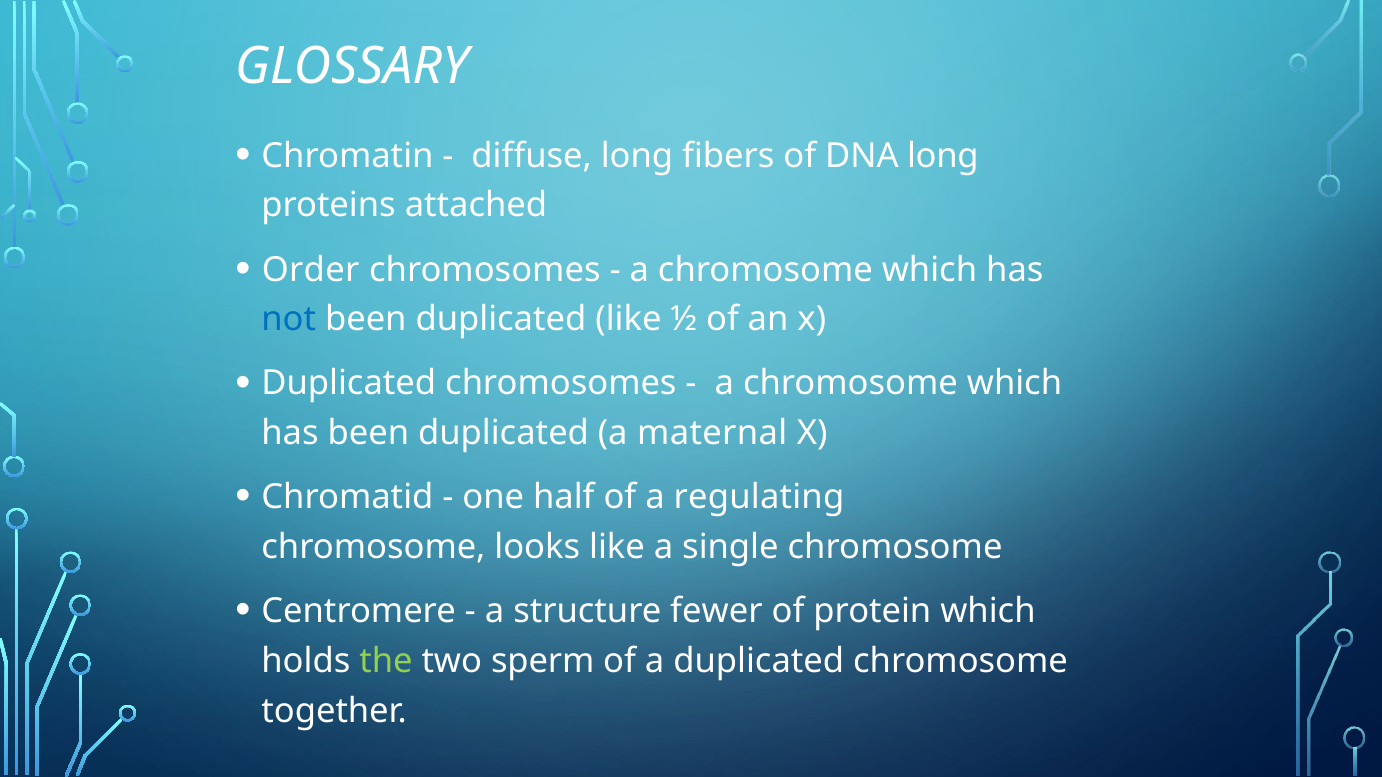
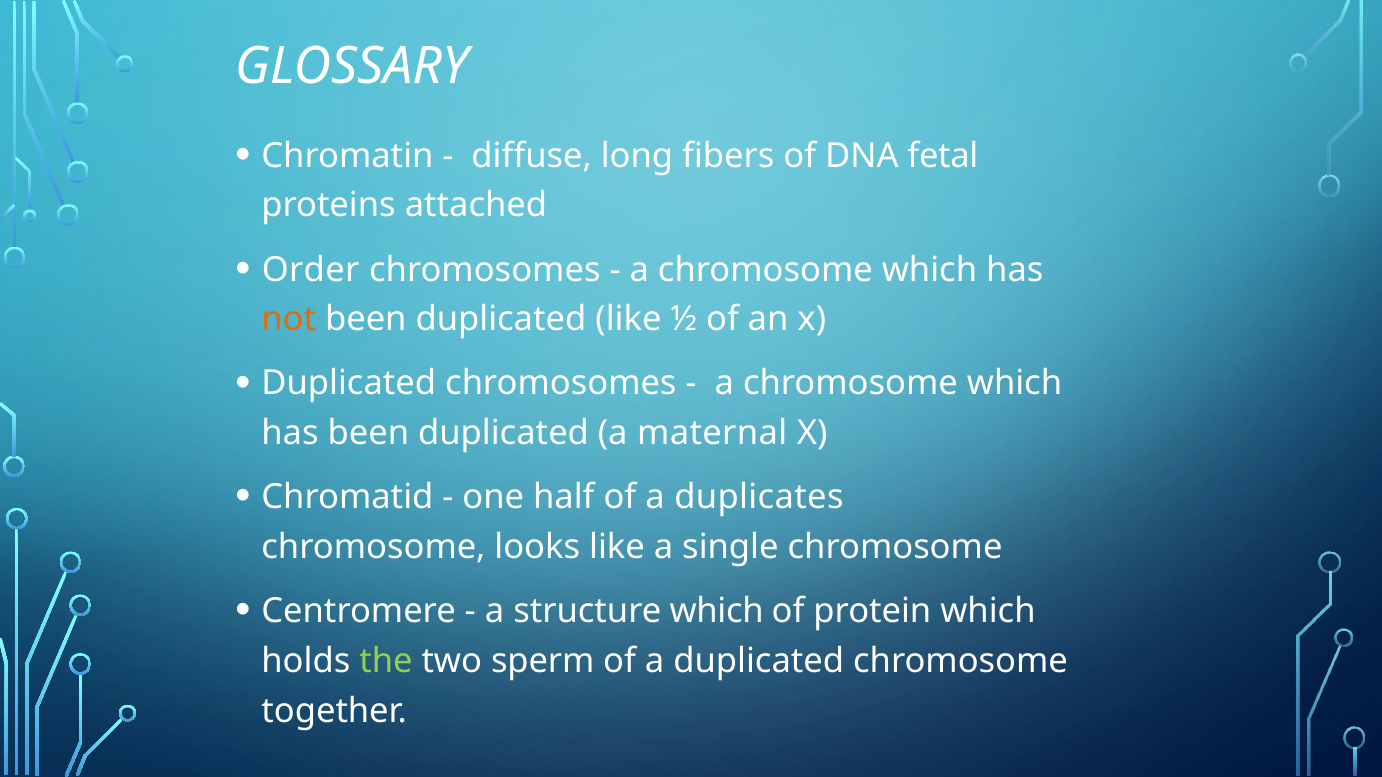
DNA long: long -> fetal
not colour: blue -> orange
regulating: regulating -> duplicates
structure fewer: fewer -> which
